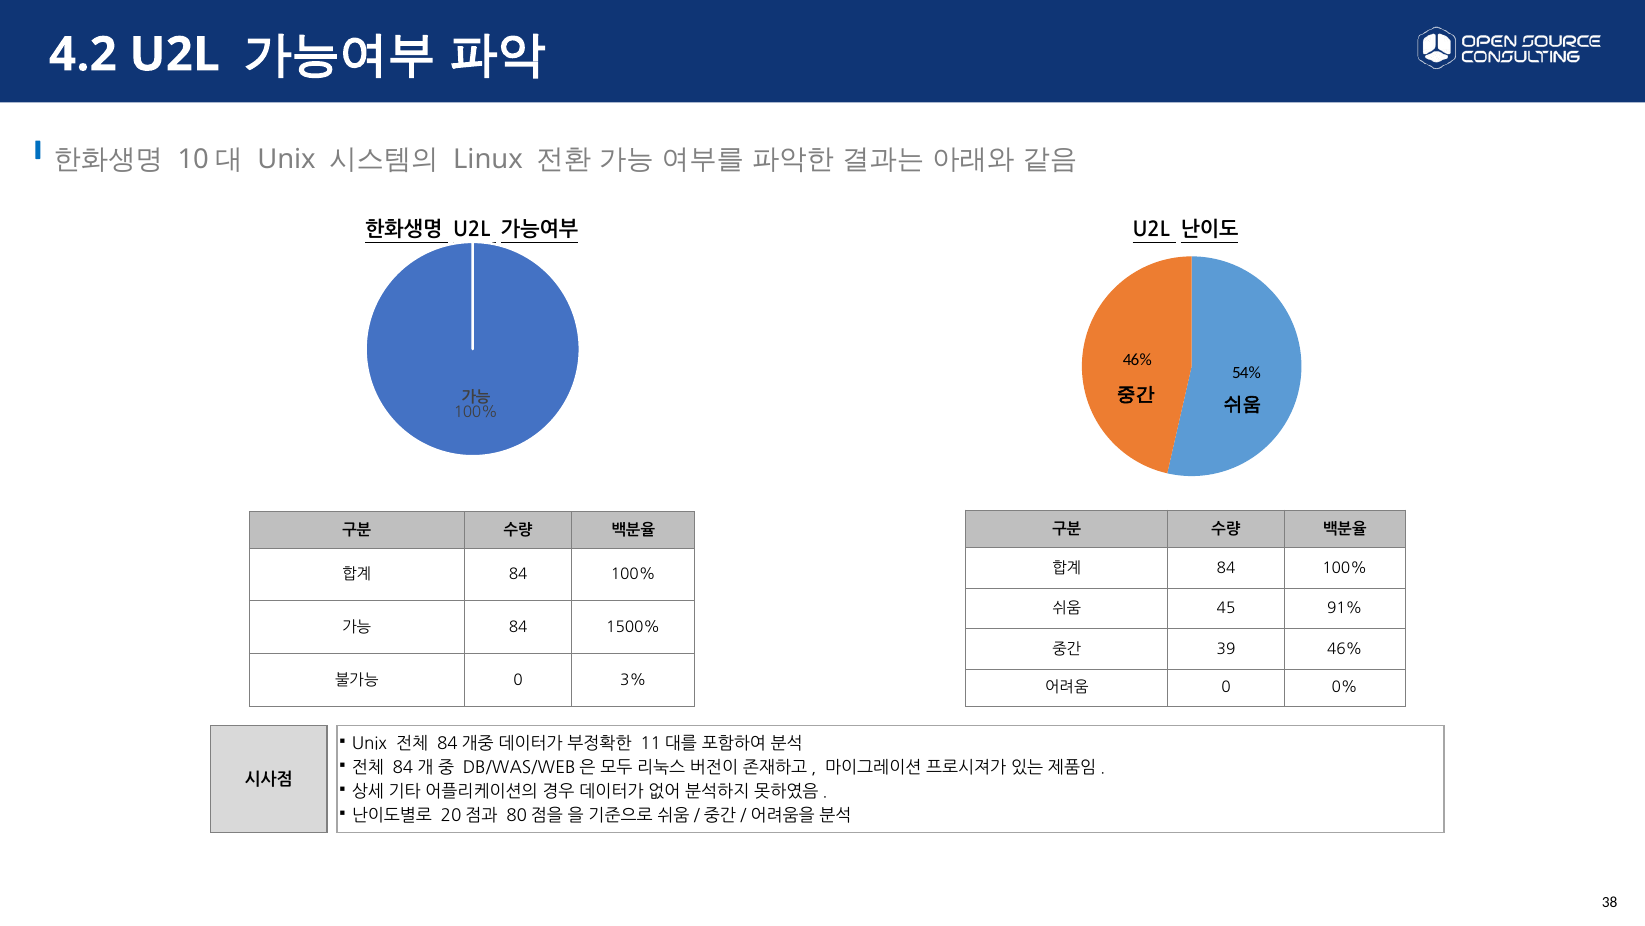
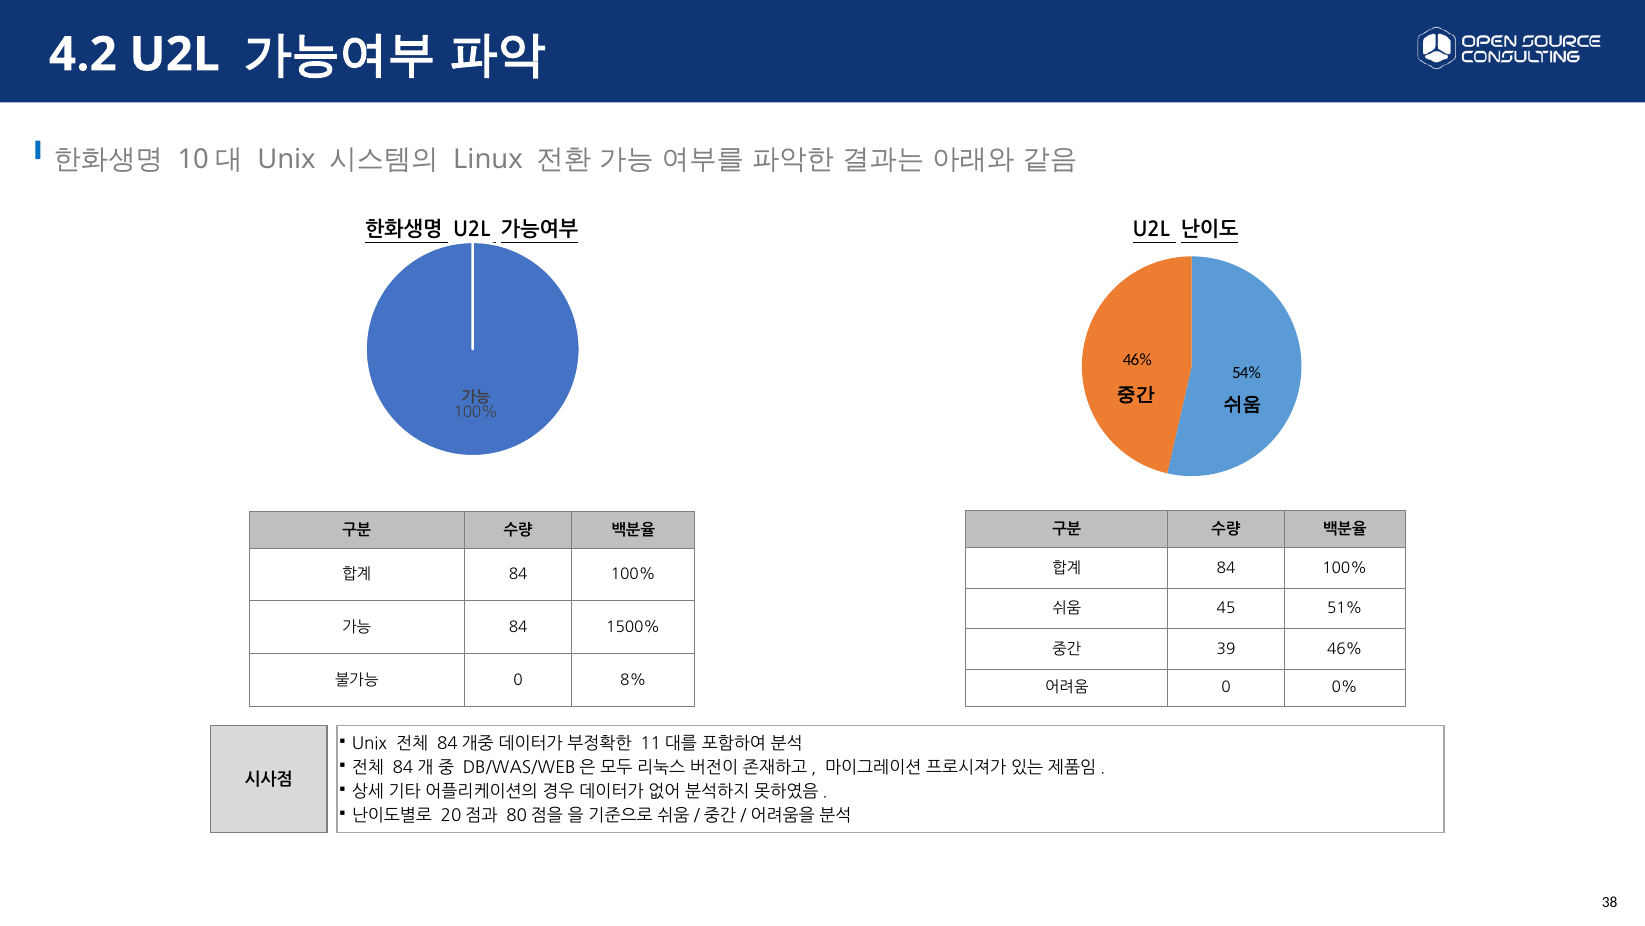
91%: 91% -> 51%
3%: 3% -> 8%
